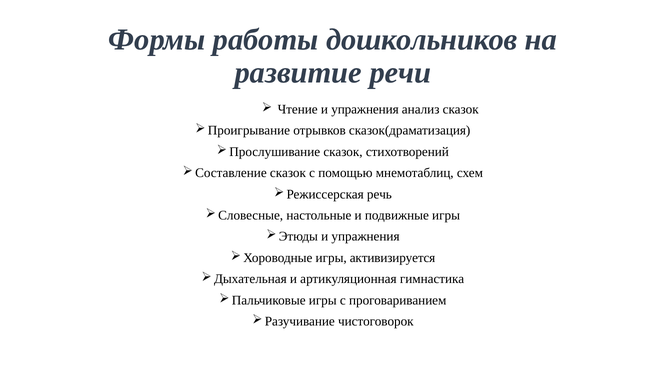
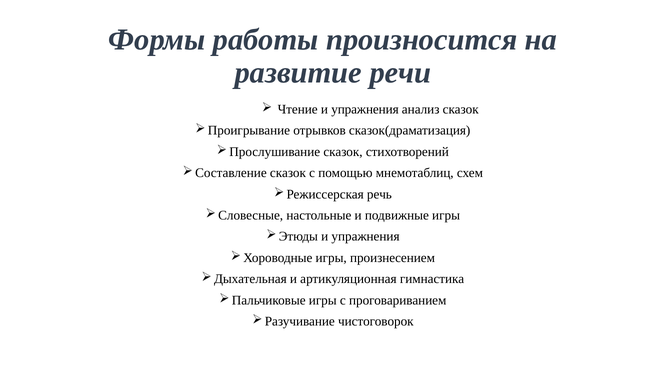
дошкольников: дошкольников -> произносится
активизируется: активизируется -> произнесением
